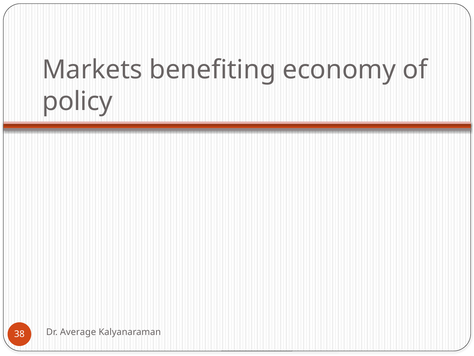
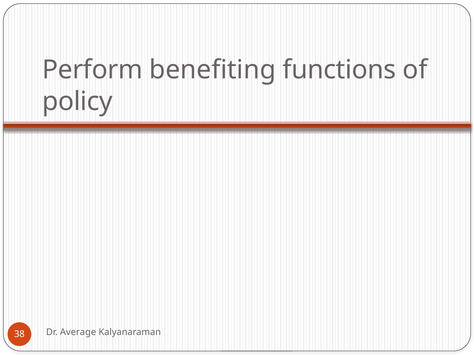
Markets: Markets -> Perform
economy: economy -> functions
